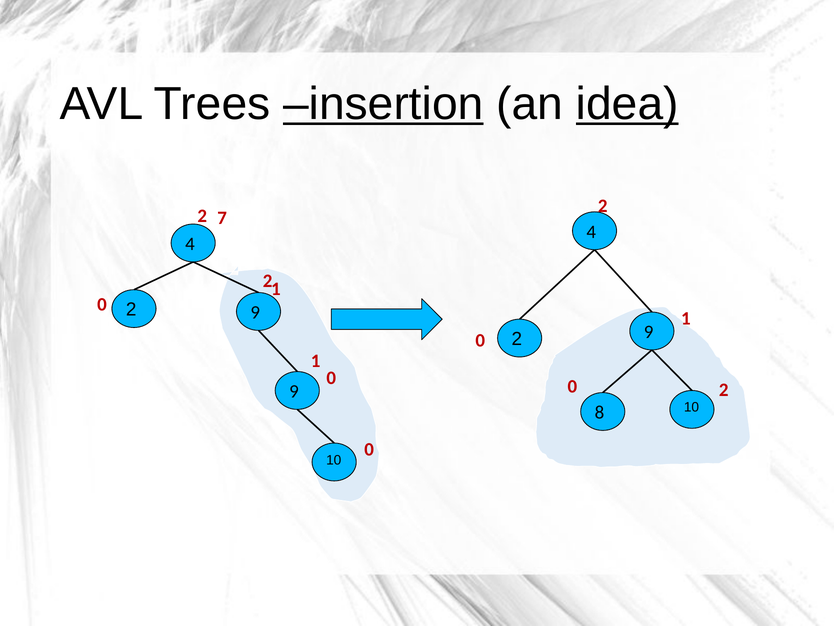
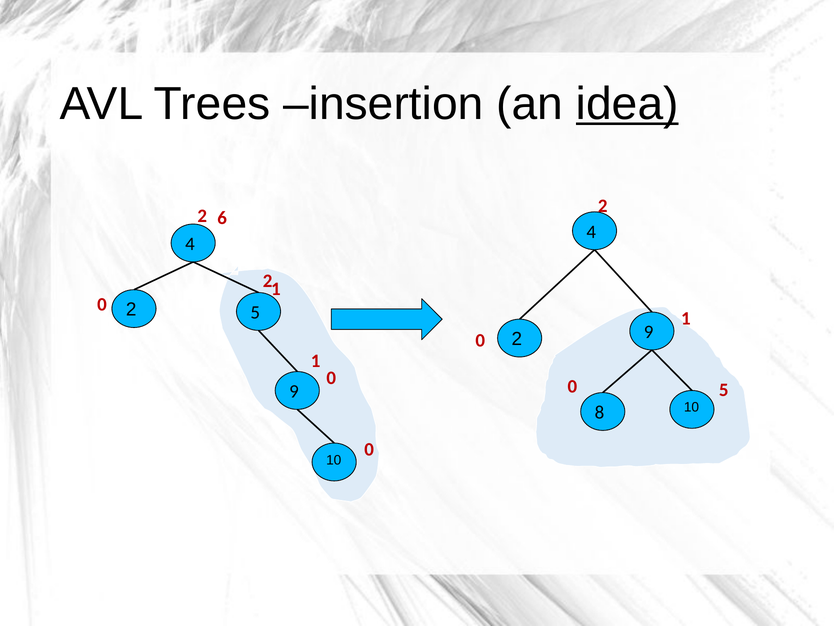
insertion underline: present -> none
7: 7 -> 6
2 9: 9 -> 5
2 at (724, 390): 2 -> 5
